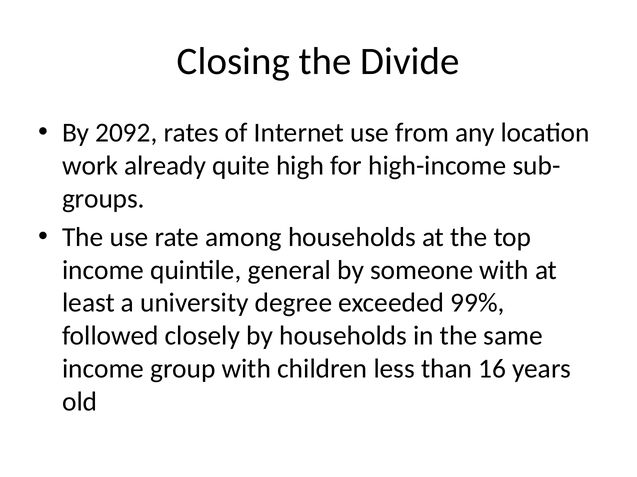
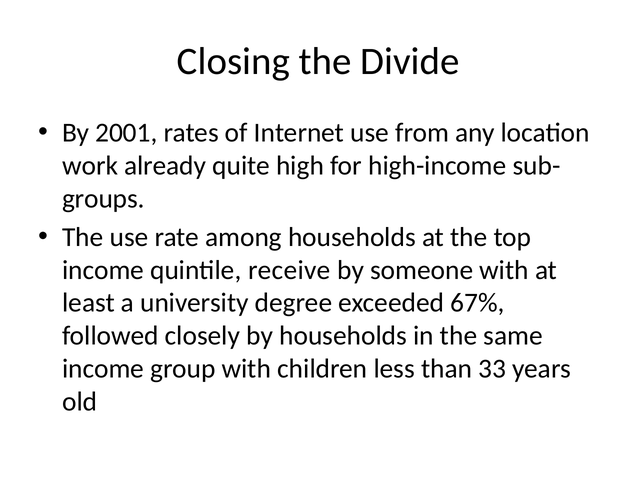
2092: 2092 -> 2001
general: general -> receive
99%: 99% -> 67%
16: 16 -> 33
